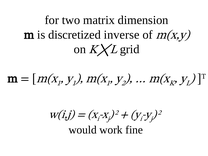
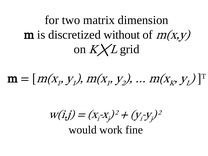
inverse: inverse -> without
